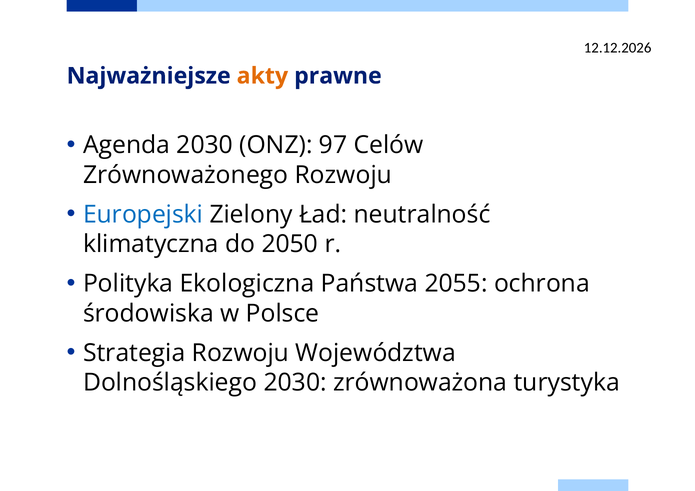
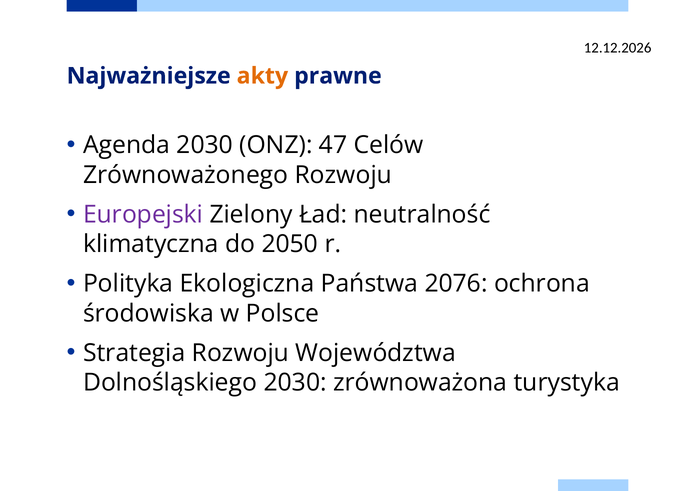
97: 97 -> 47
Europejski colour: blue -> purple
2055: 2055 -> 2076
